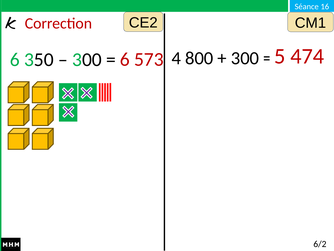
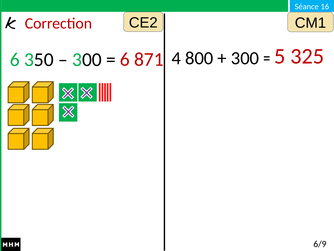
474: 474 -> 325
573: 573 -> 871
6/2: 6/2 -> 6/9
